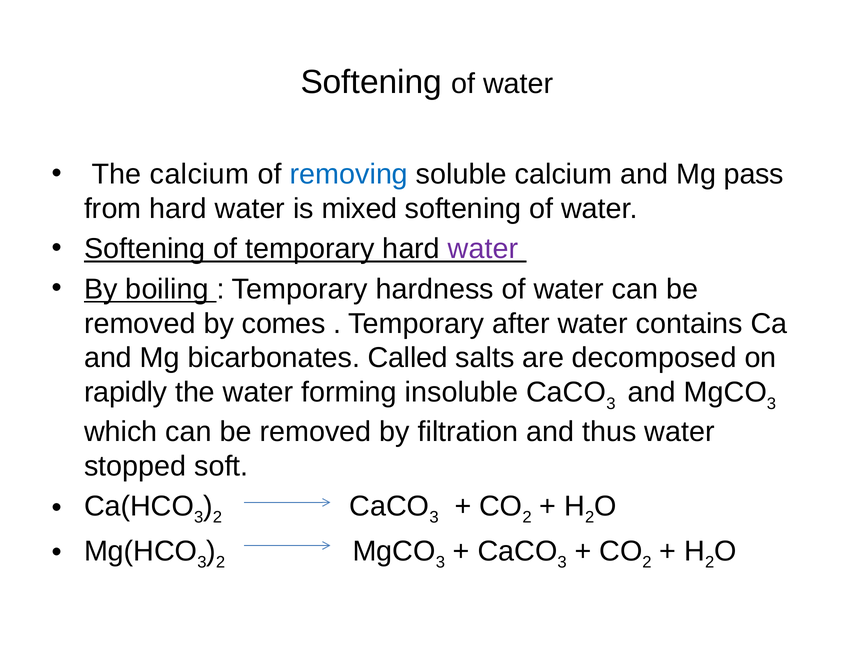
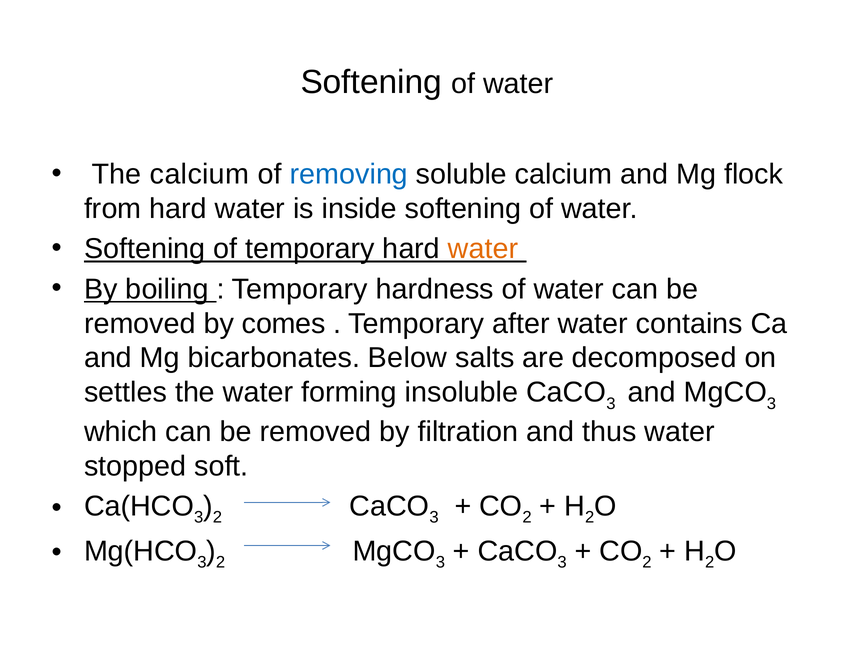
pass: pass -> flock
mixed: mixed -> inside
water at (483, 249) colour: purple -> orange
Called: Called -> Below
rapidly: rapidly -> settles
